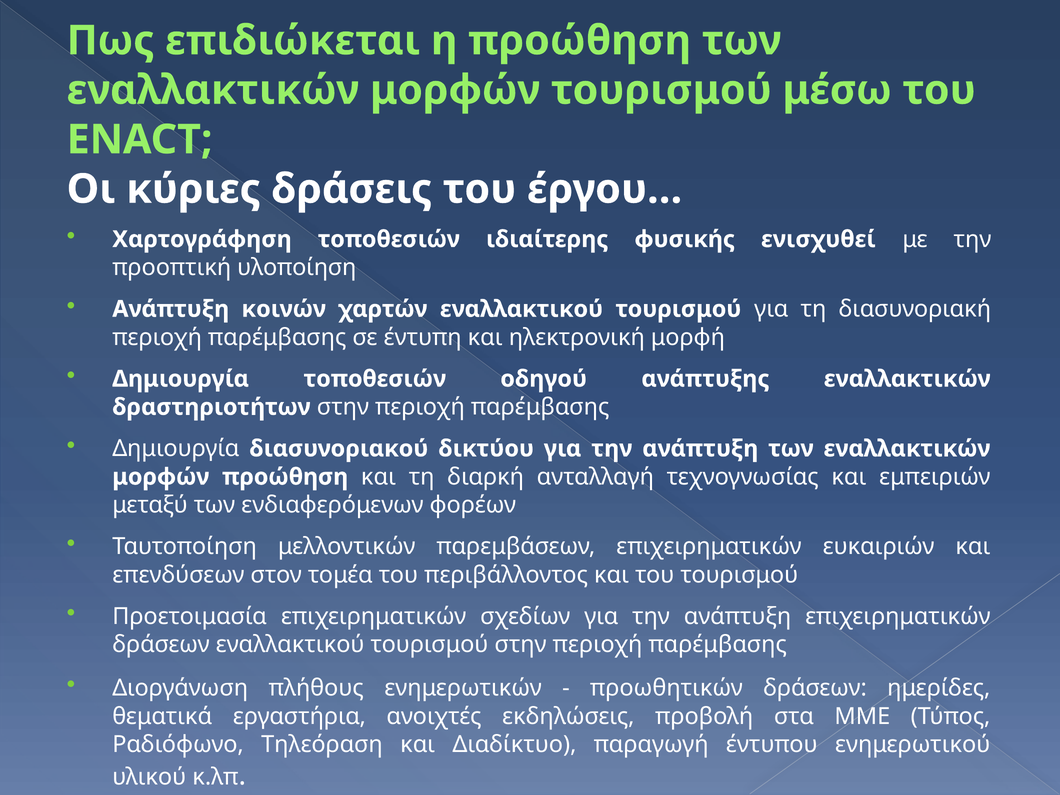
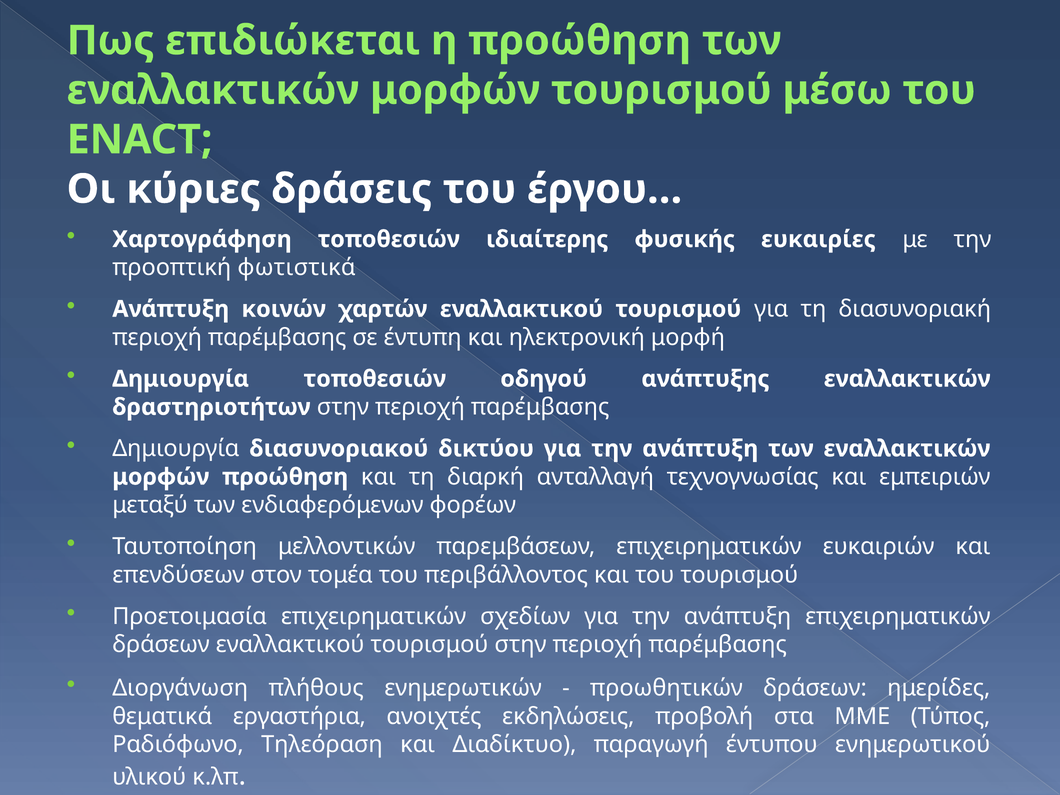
ενισχυθεί: ενισχυθεί -> ευκαιρίες
υλοποίηση: υλοποίηση -> φωτιστικά
